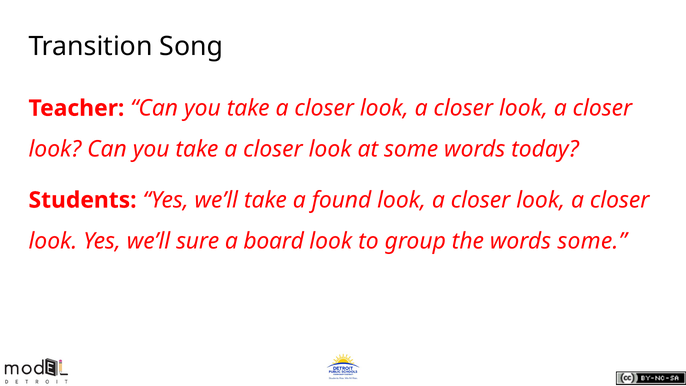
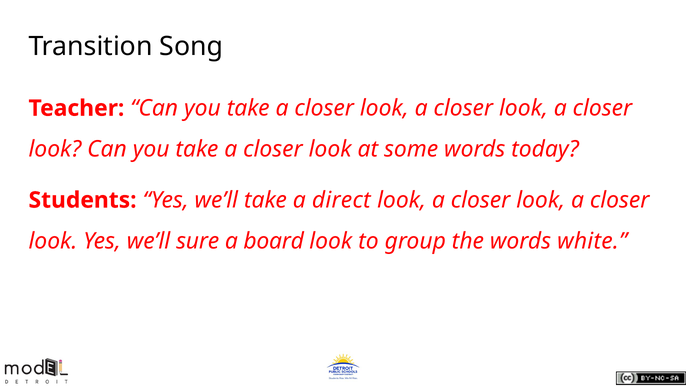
found: found -> direct
words some: some -> white
